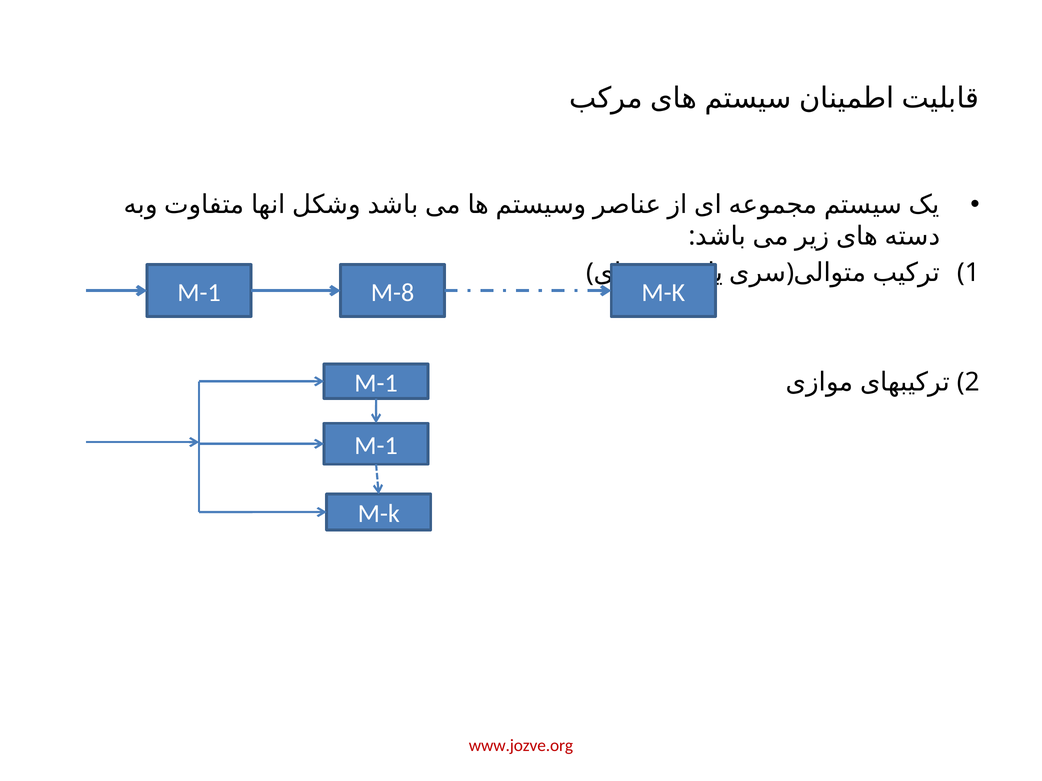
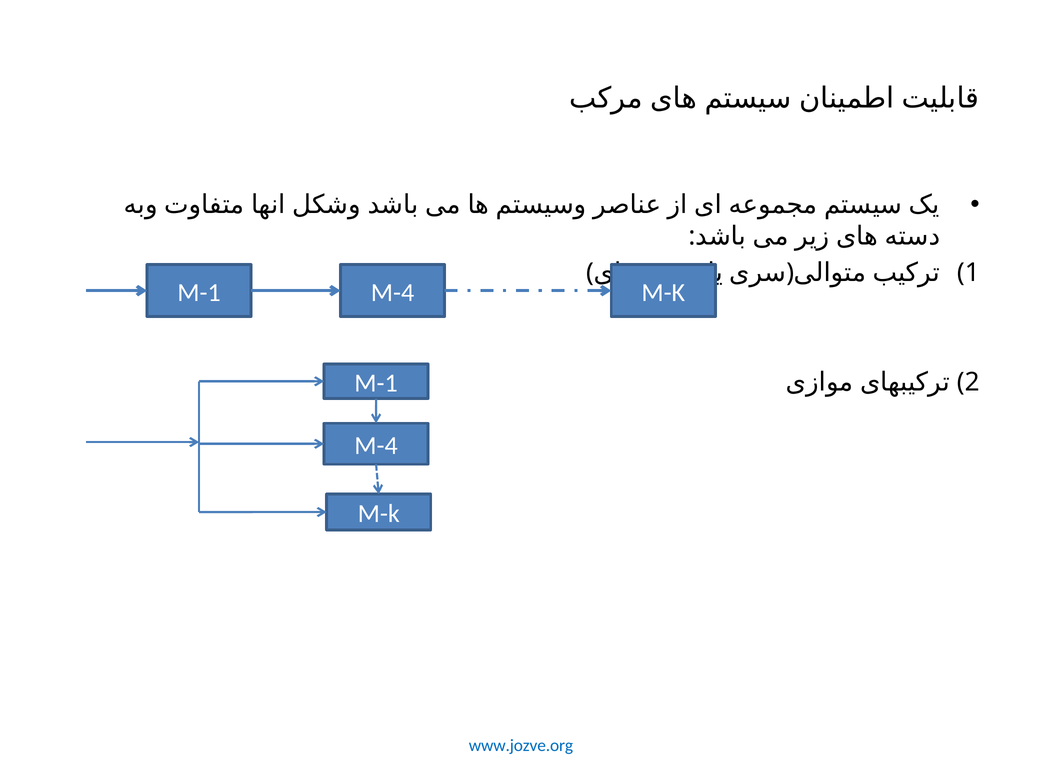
M-8 at (393, 293): M-8 -> M-4
M-1 at (376, 446): M-1 -> M-4
www.jozve.org colour: red -> blue
